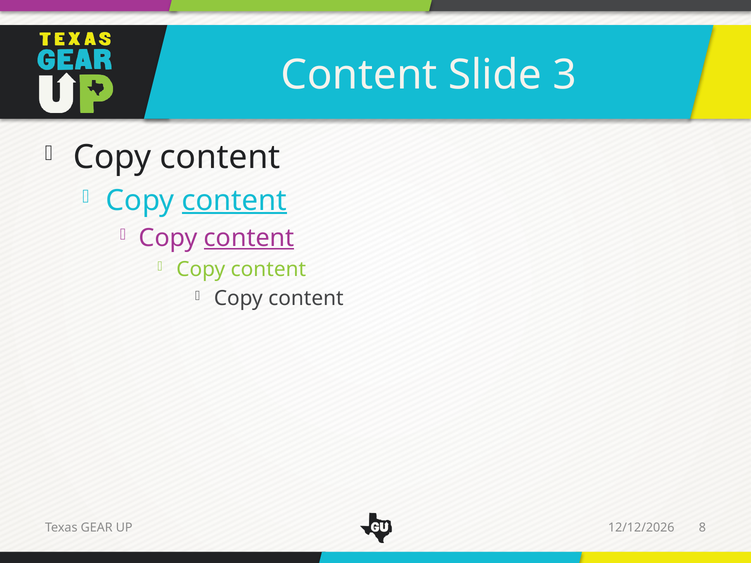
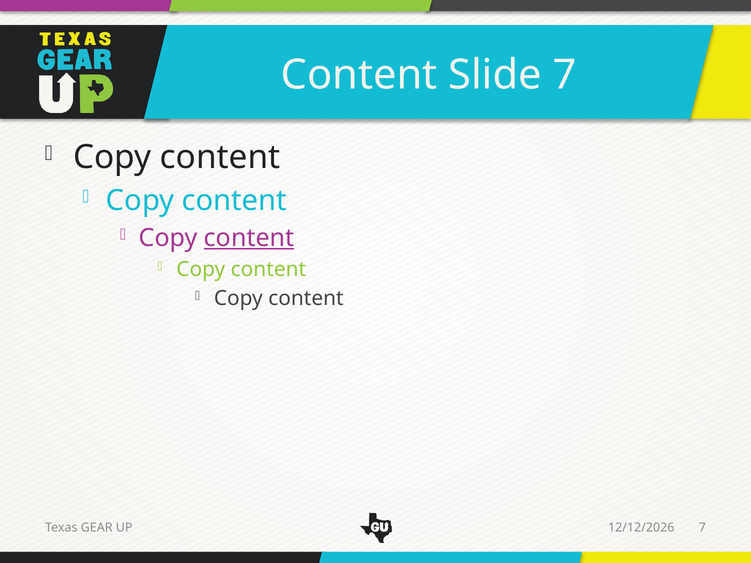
Slide 3: 3 -> 7
content at (234, 201) underline: present -> none
UP 8: 8 -> 7
